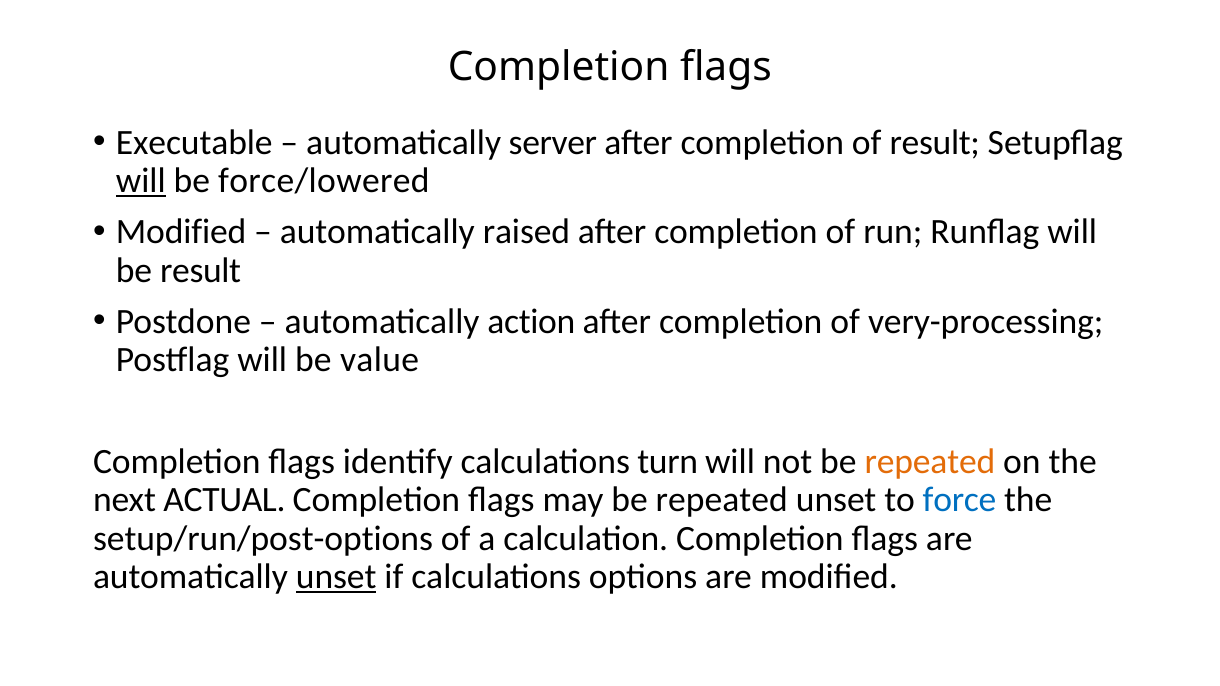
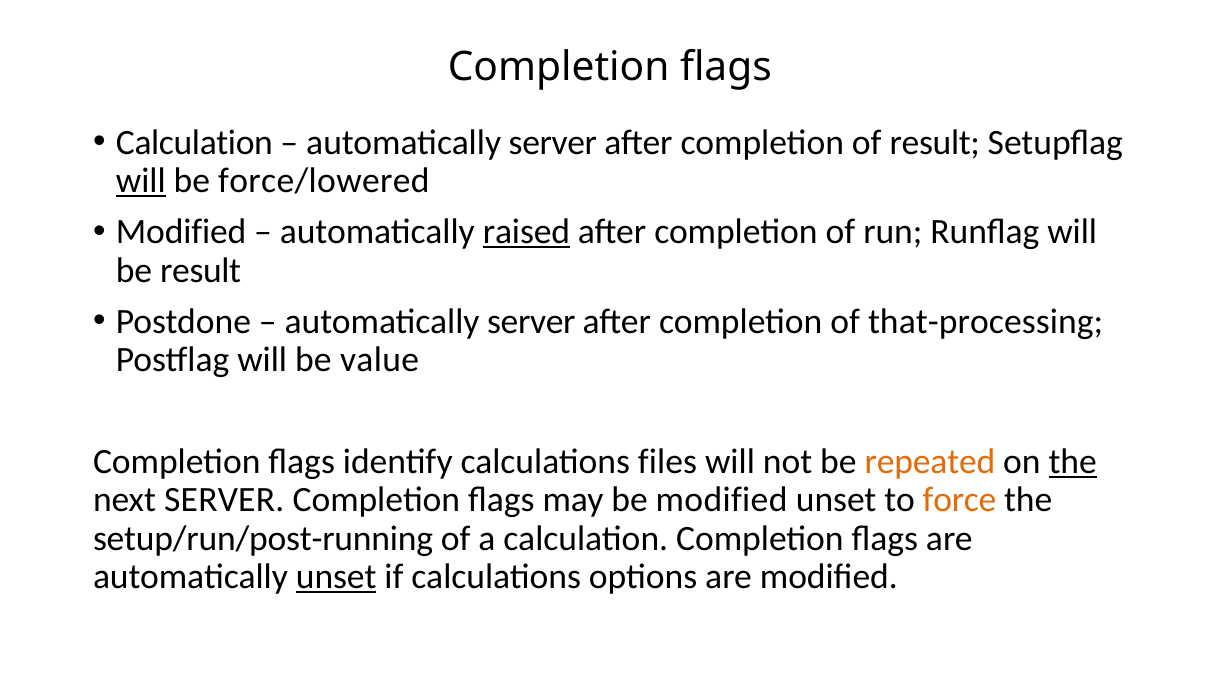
Executable at (194, 143): Executable -> Calculation
raised underline: none -> present
action at (531, 321): action -> server
very-processing: very-processing -> that-processing
turn: turn -> files
the at (1073, 462) underline: none -> present
next ACTUAL: ACTUAL -> SERVER
may be repeated: repeated -> modified
force colour: blue -> orange
setup/run/post-options: setup/run/post-options -> setup/run/post-running
